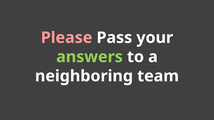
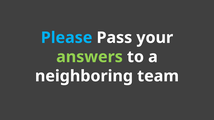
Please colour: pink -> light blue
